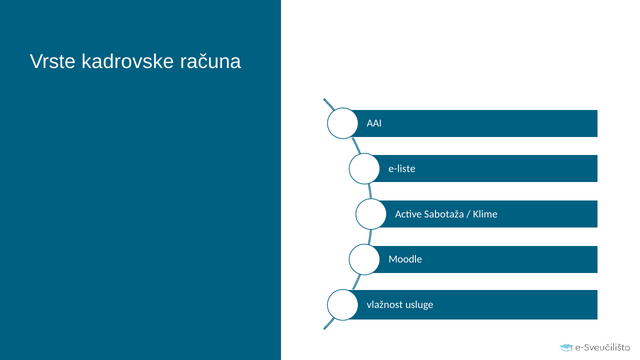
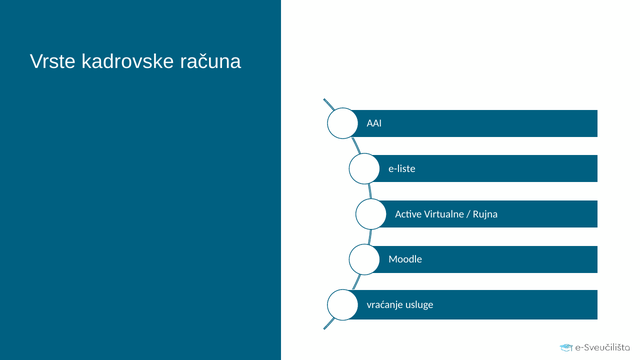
Sabotaža: Sabotaža -> Virtualne
Klime: Klime -> Rujna
vlažnost: vlažnost -> vraćanje
